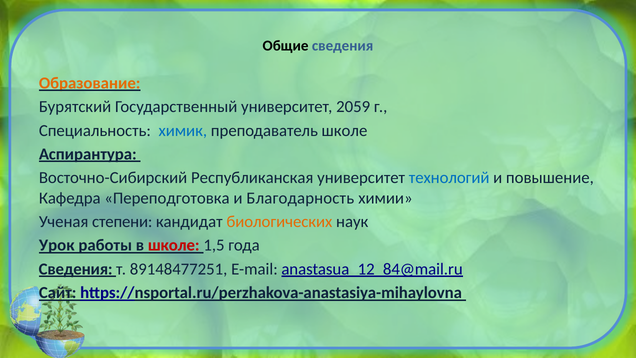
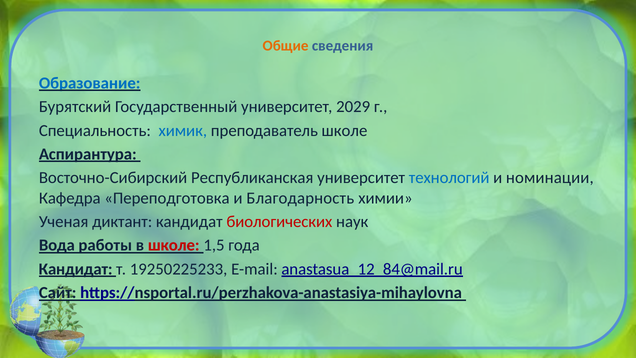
Общие colour: black -> orange
Образование colour: orange -> blue
2059: 2059 -> 2029
повышение: повышение -> номинации
степени: степени -> диктант
биологических colour: orange -> red
Урок: Урок -> Вода
Сведения at (76, 269): Сведения -> Кандидат
89148477251: 89148477251 -> 19250225233
